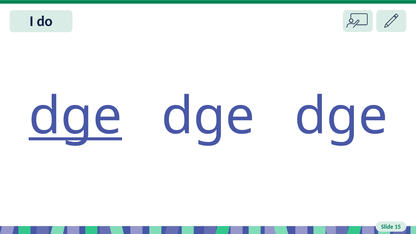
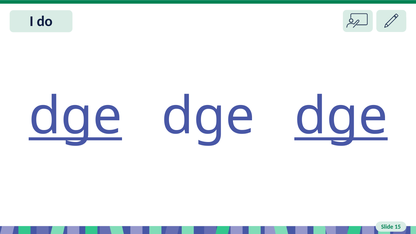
dge at (341, 116) underline: none -> present
